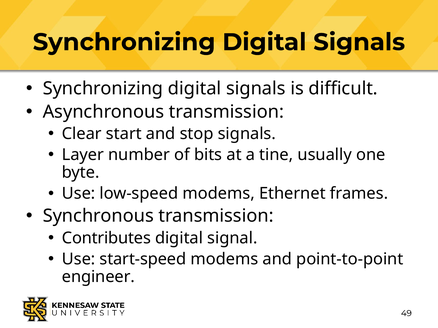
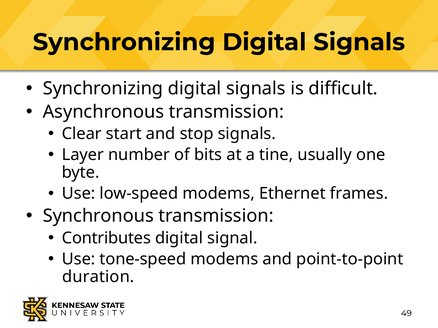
start-speed: start-speed -> tone-speed
engineer: engineer -> duration
